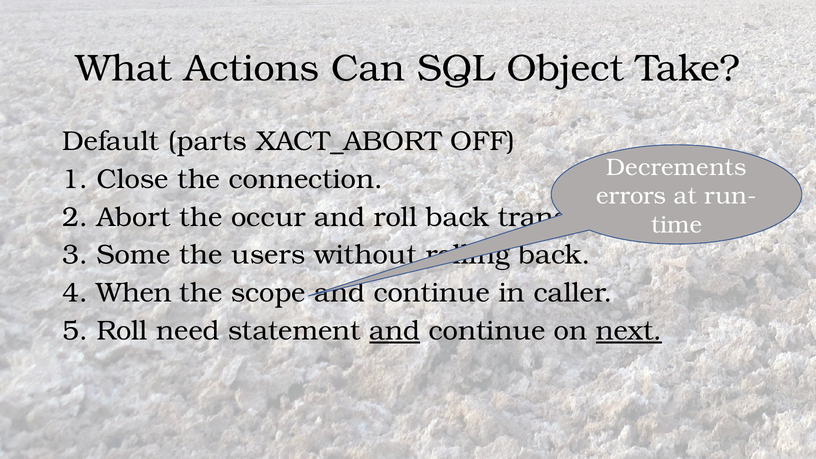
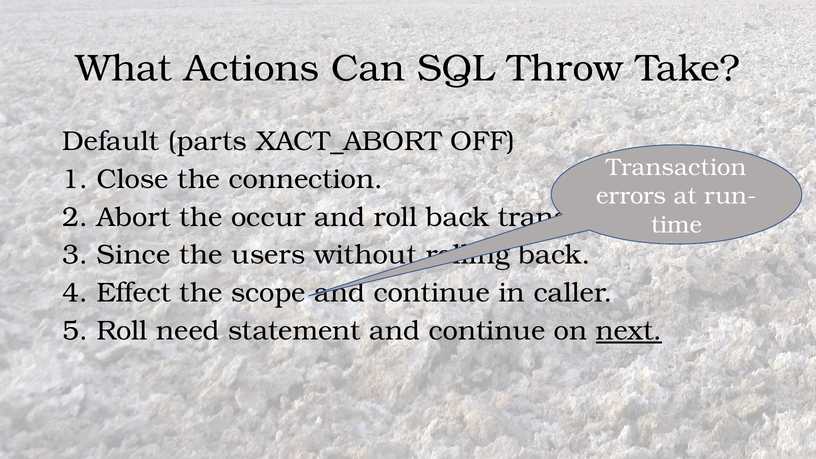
Object: Object -> Throw
Decrements at (676, 168): Decrements -> Transaction
Some: Some -> Since
When: When -> Effect
and at (395, 331) underline: present -> none
